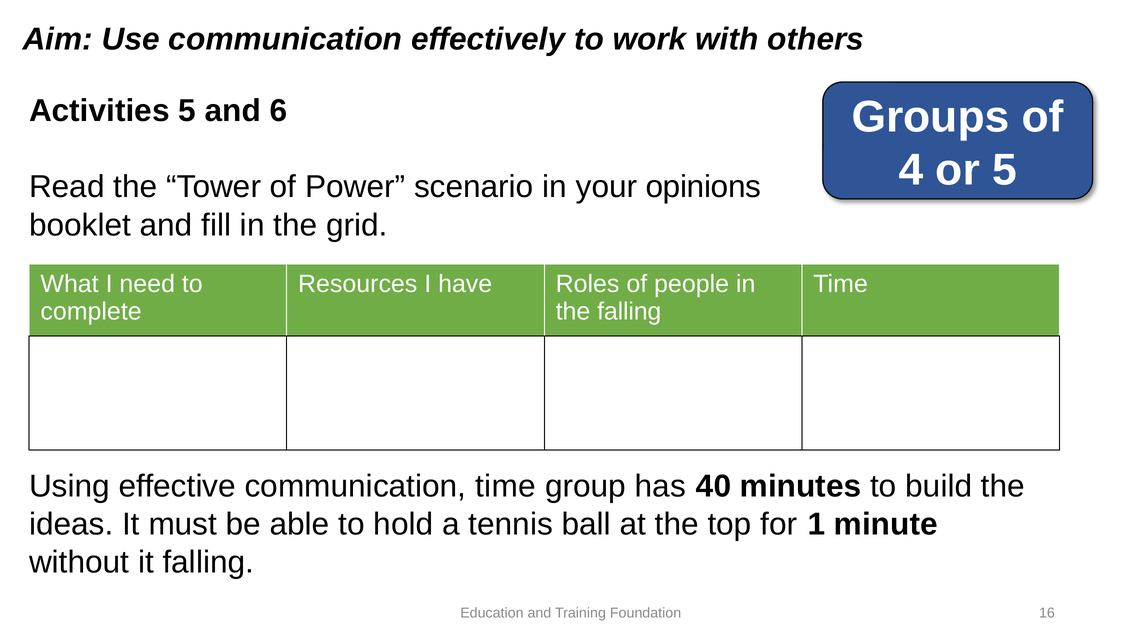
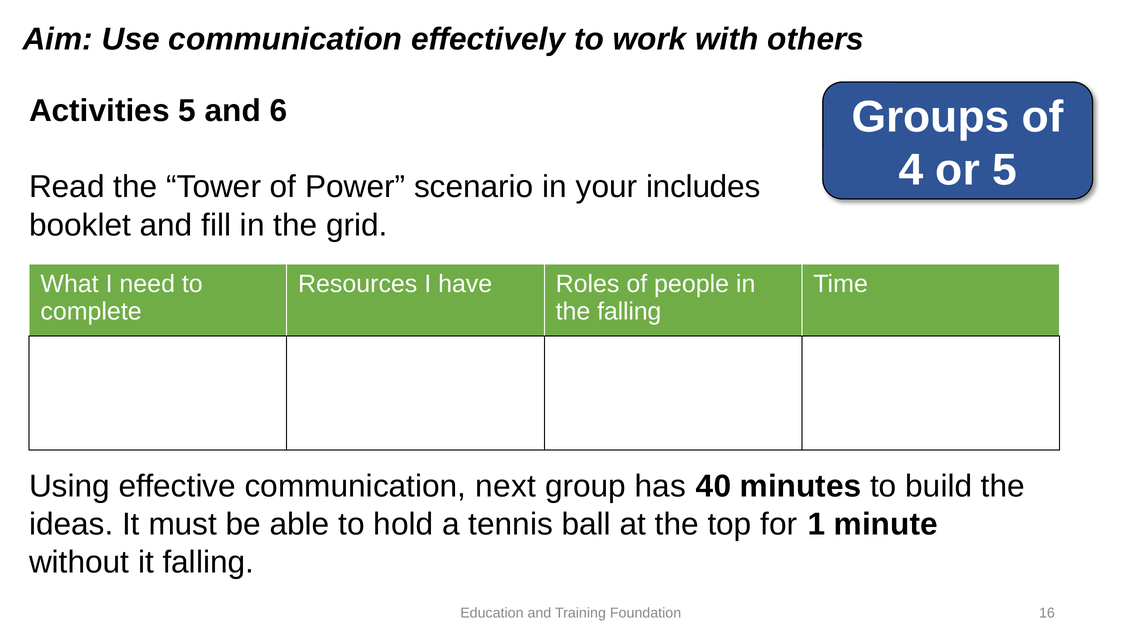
opinions: opinions -> includes
communication time: time -> next
